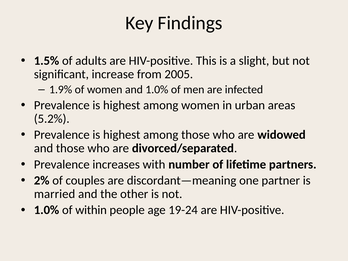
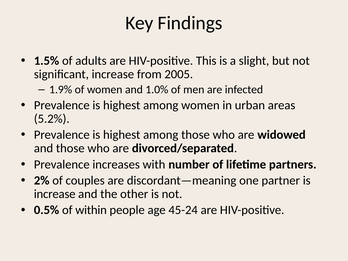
married at (55, 194): married -> increase
1.0% at (47, 210): 1.0% -> 0.5%
19-24: 19-24 -> 45-24
